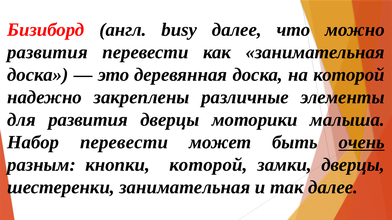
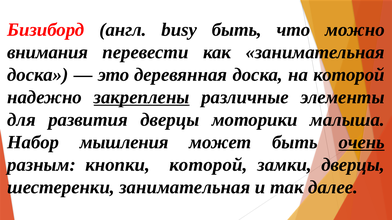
busy далее: далее -> быть
развития at (47, 52): развития -> внимания
закреплены underline: none -> present
Набор перевести: перевести -> мышления
